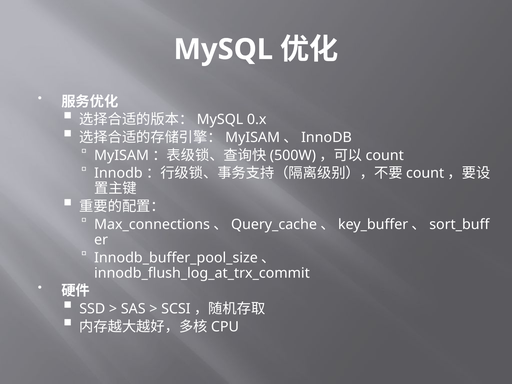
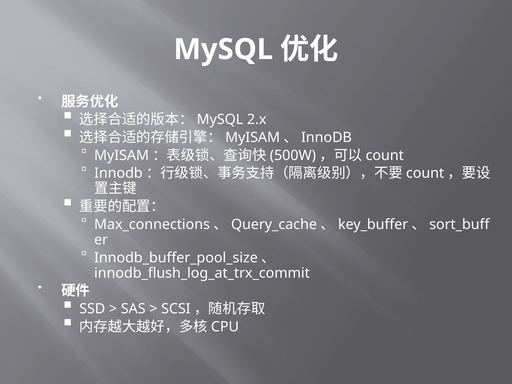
0.x: 0.x -> 2.x
